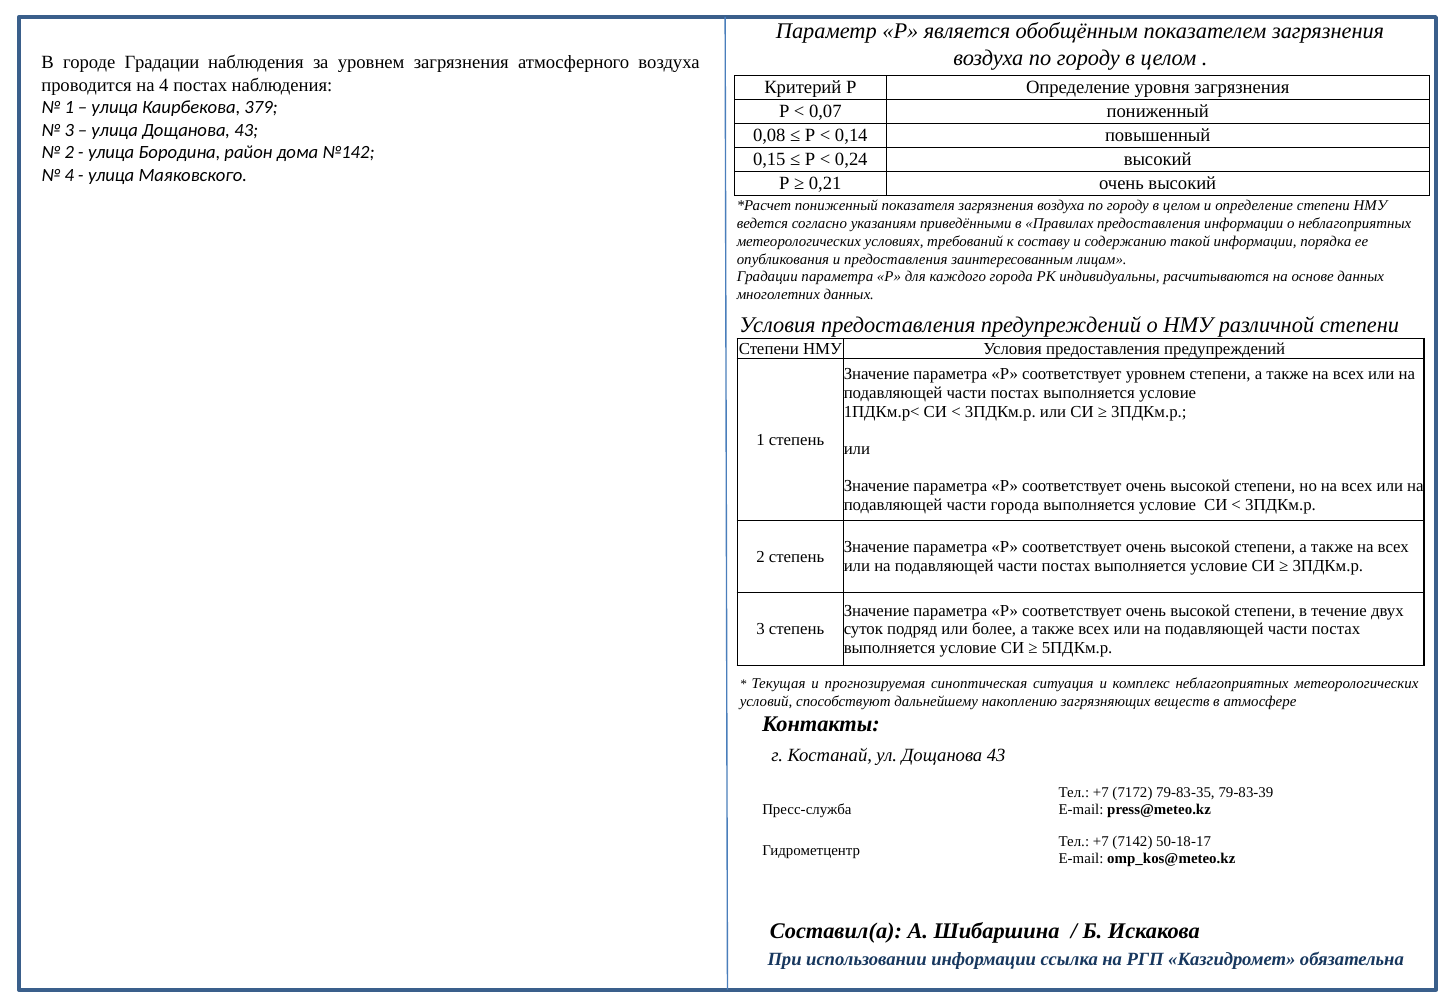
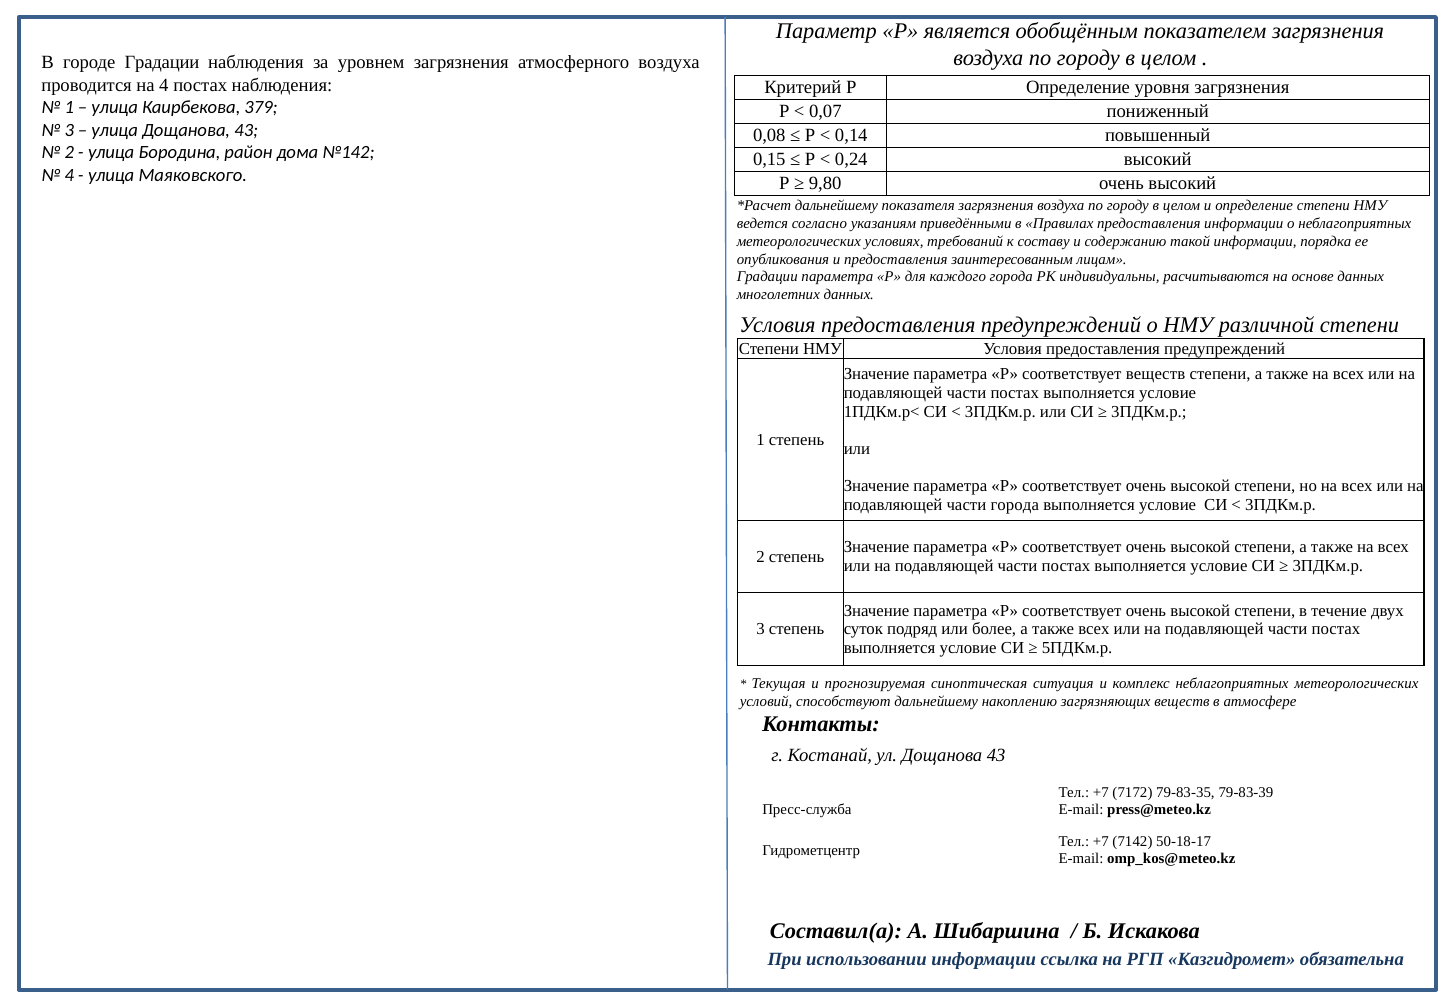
0,21: 0,21 -> 9,80
пониженный at (836, 206): пониженный -> дальнейшему
соответствует уровнем: уровнем -> веществ
